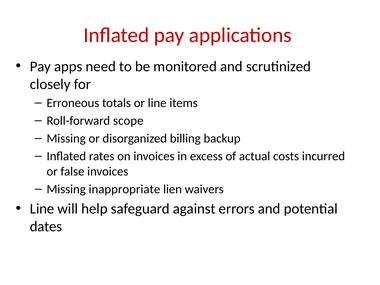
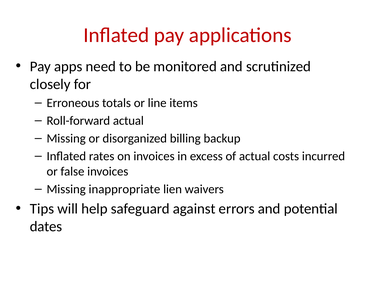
Roll-forward scope: scope -> actual
Line at (42, 209): Line -> Tips
